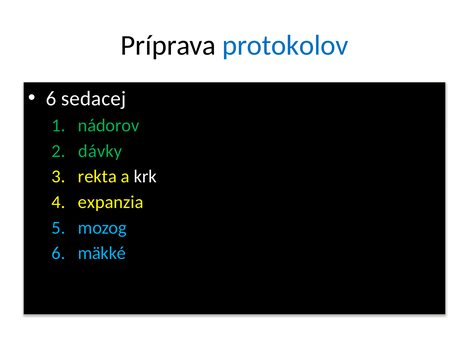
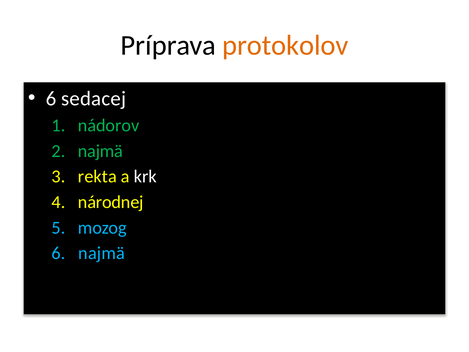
protokolov colour: blue -> orange
dávky at (100, 151): dávky -> najmä
expanzia: expanzia -> národnej
6 mäkké: mäkké -> najmä
